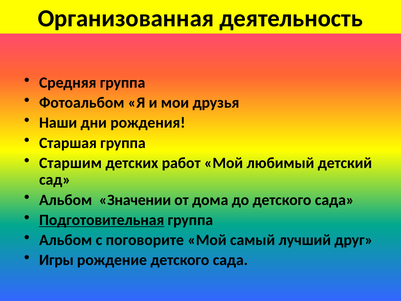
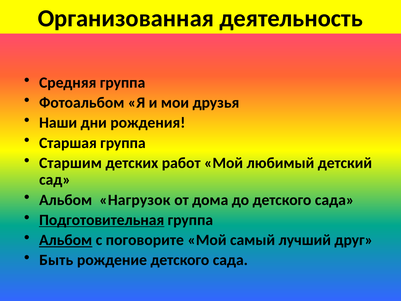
Значении: Значении -> Нагрузок
Альбом at (66, 240) underline: none -> present
Игры: Игры -> Быть
